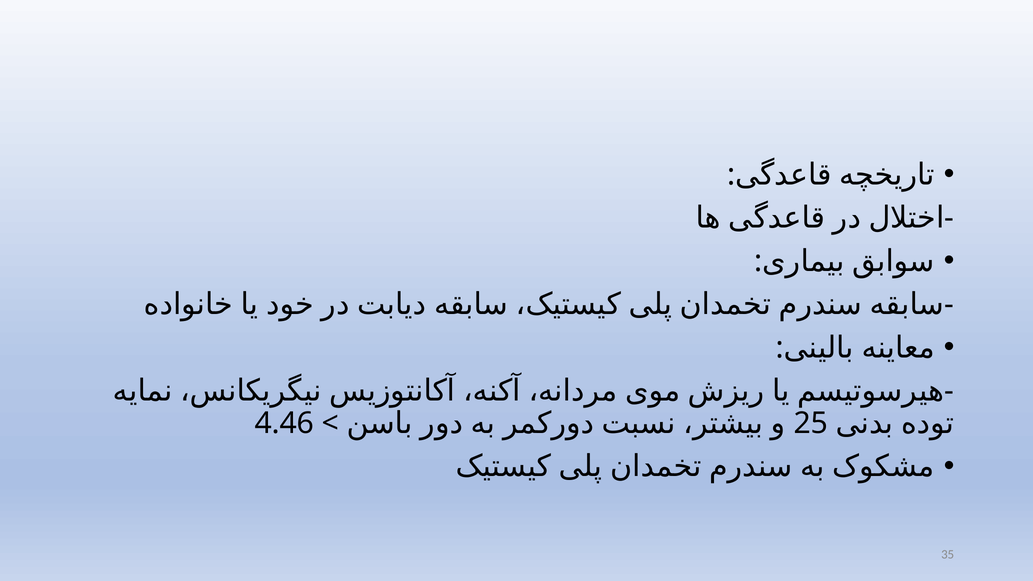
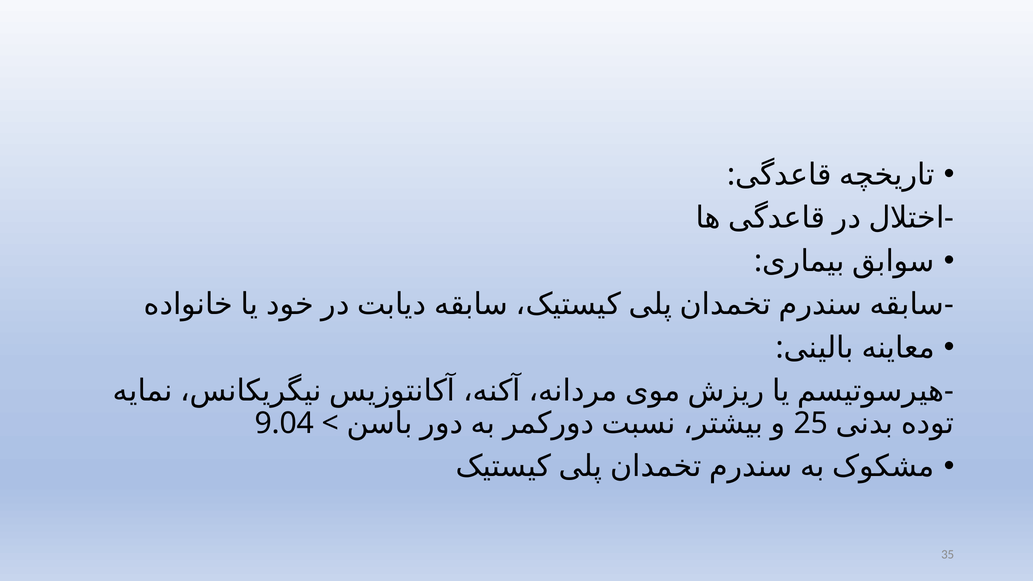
4.46: 4.46 -> 9.04
